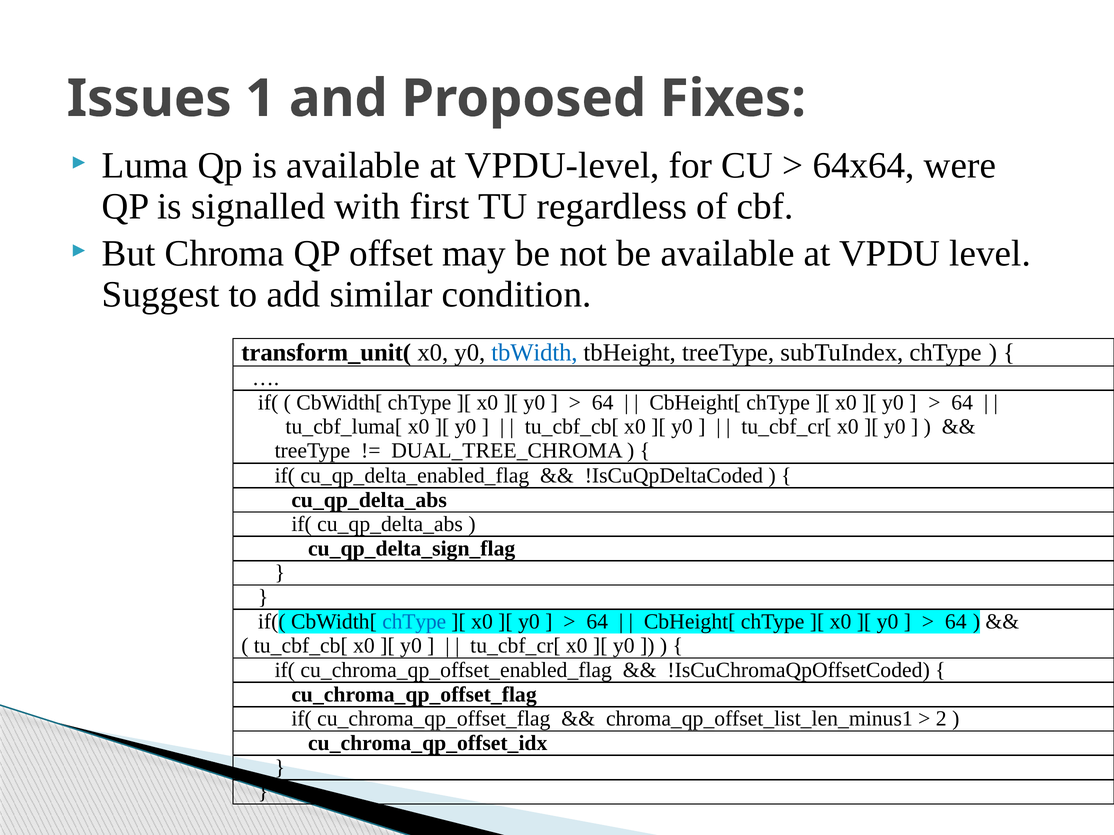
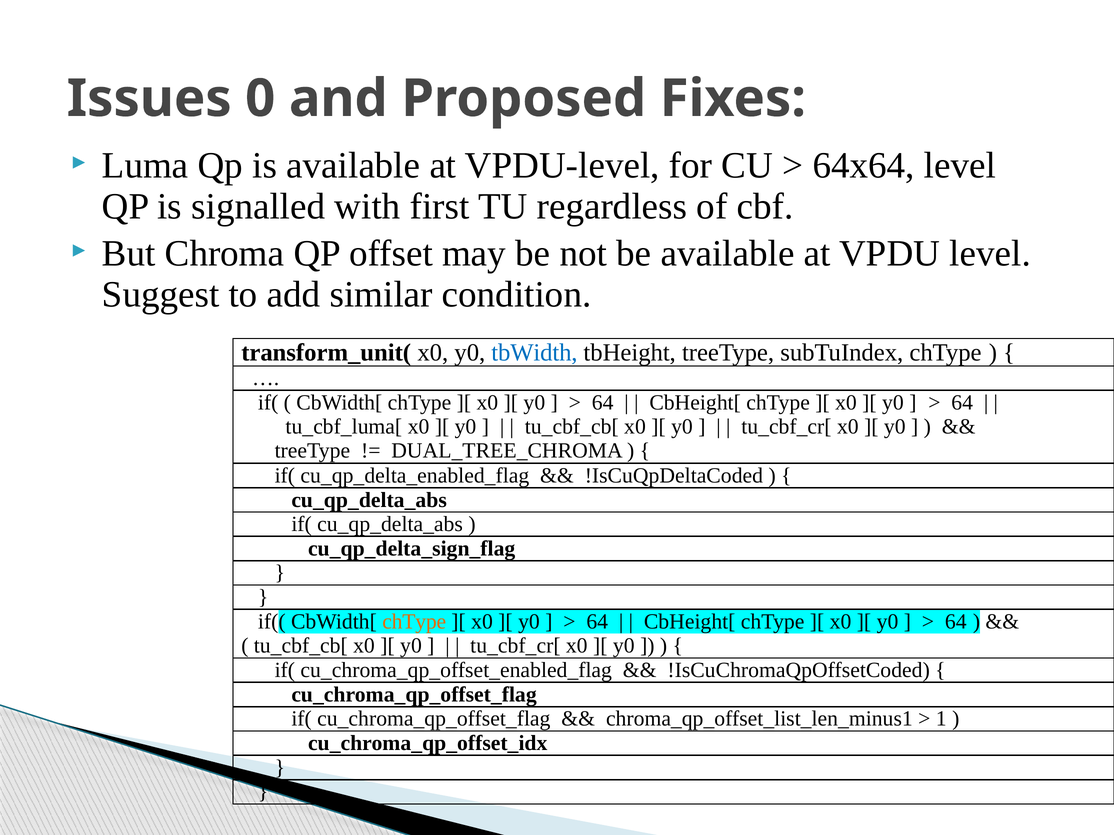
1: 1 -> 0
64x64 were: were -> level
chType at (414, 622) colour: blue -> orange
2: 2 -> 1
